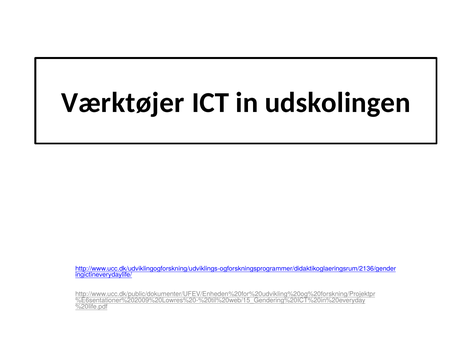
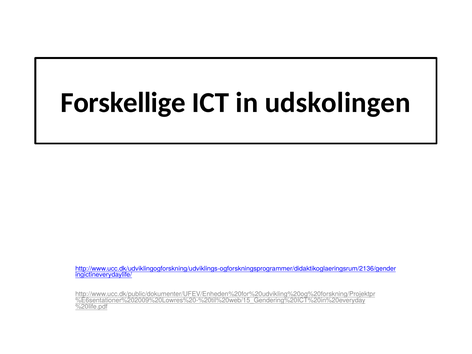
Værktøjer: Værktøjer -> Forskellige
